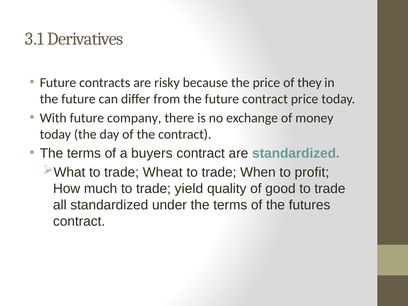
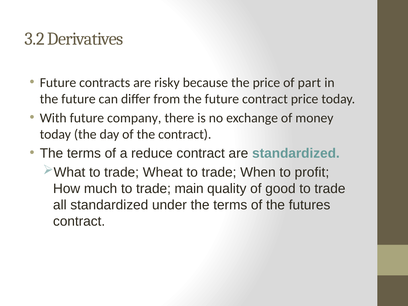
3.1: 3.1 -> 3.2
they: they -> part
buyers: buyers -> reduce
yield: yield -> main
